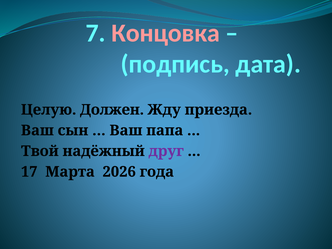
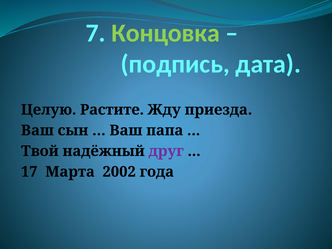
Концовка colour: pink -> light green
Должен: Должен -> Растите
2026: 2026 -> 2002
